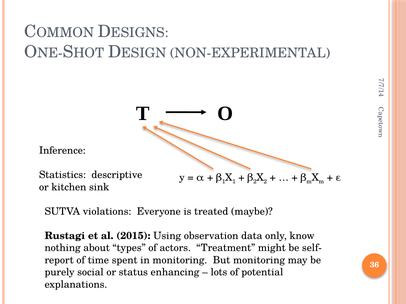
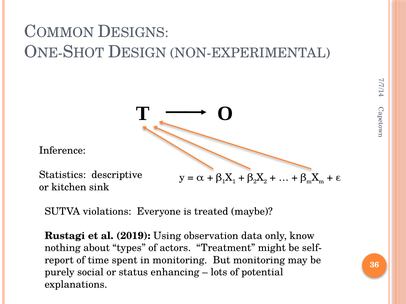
2015: 2015 -> 2019
